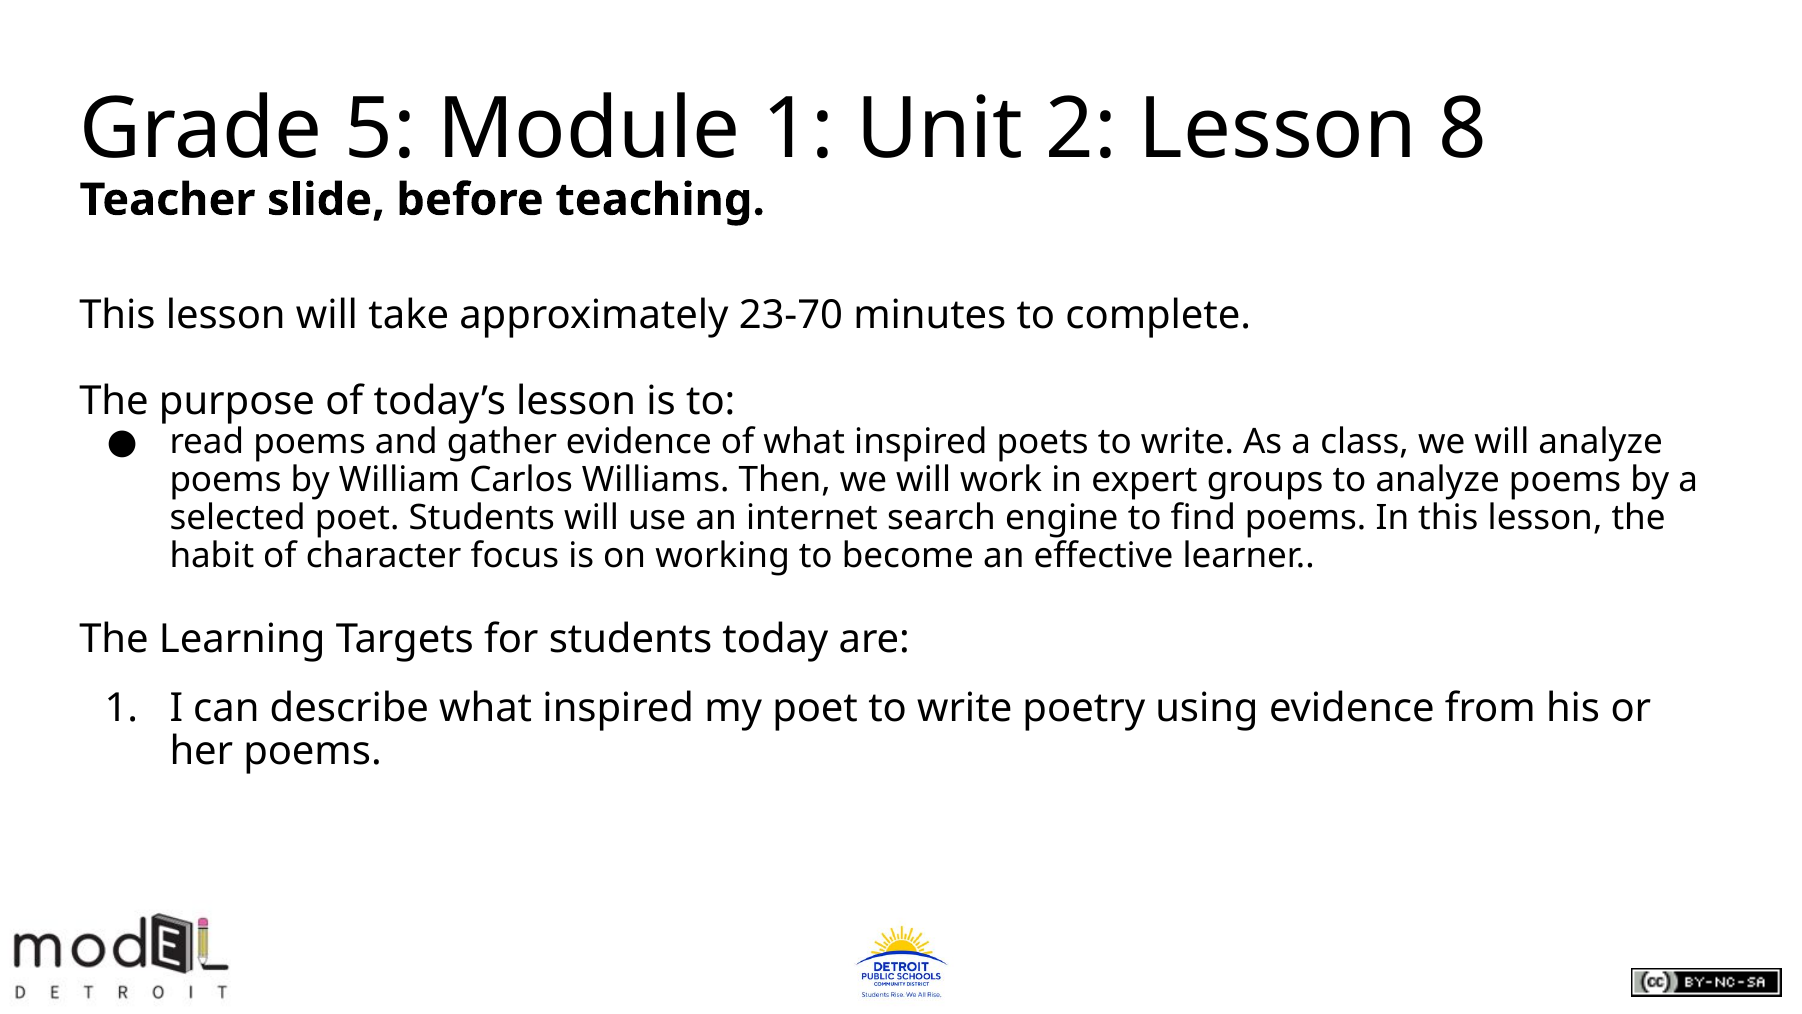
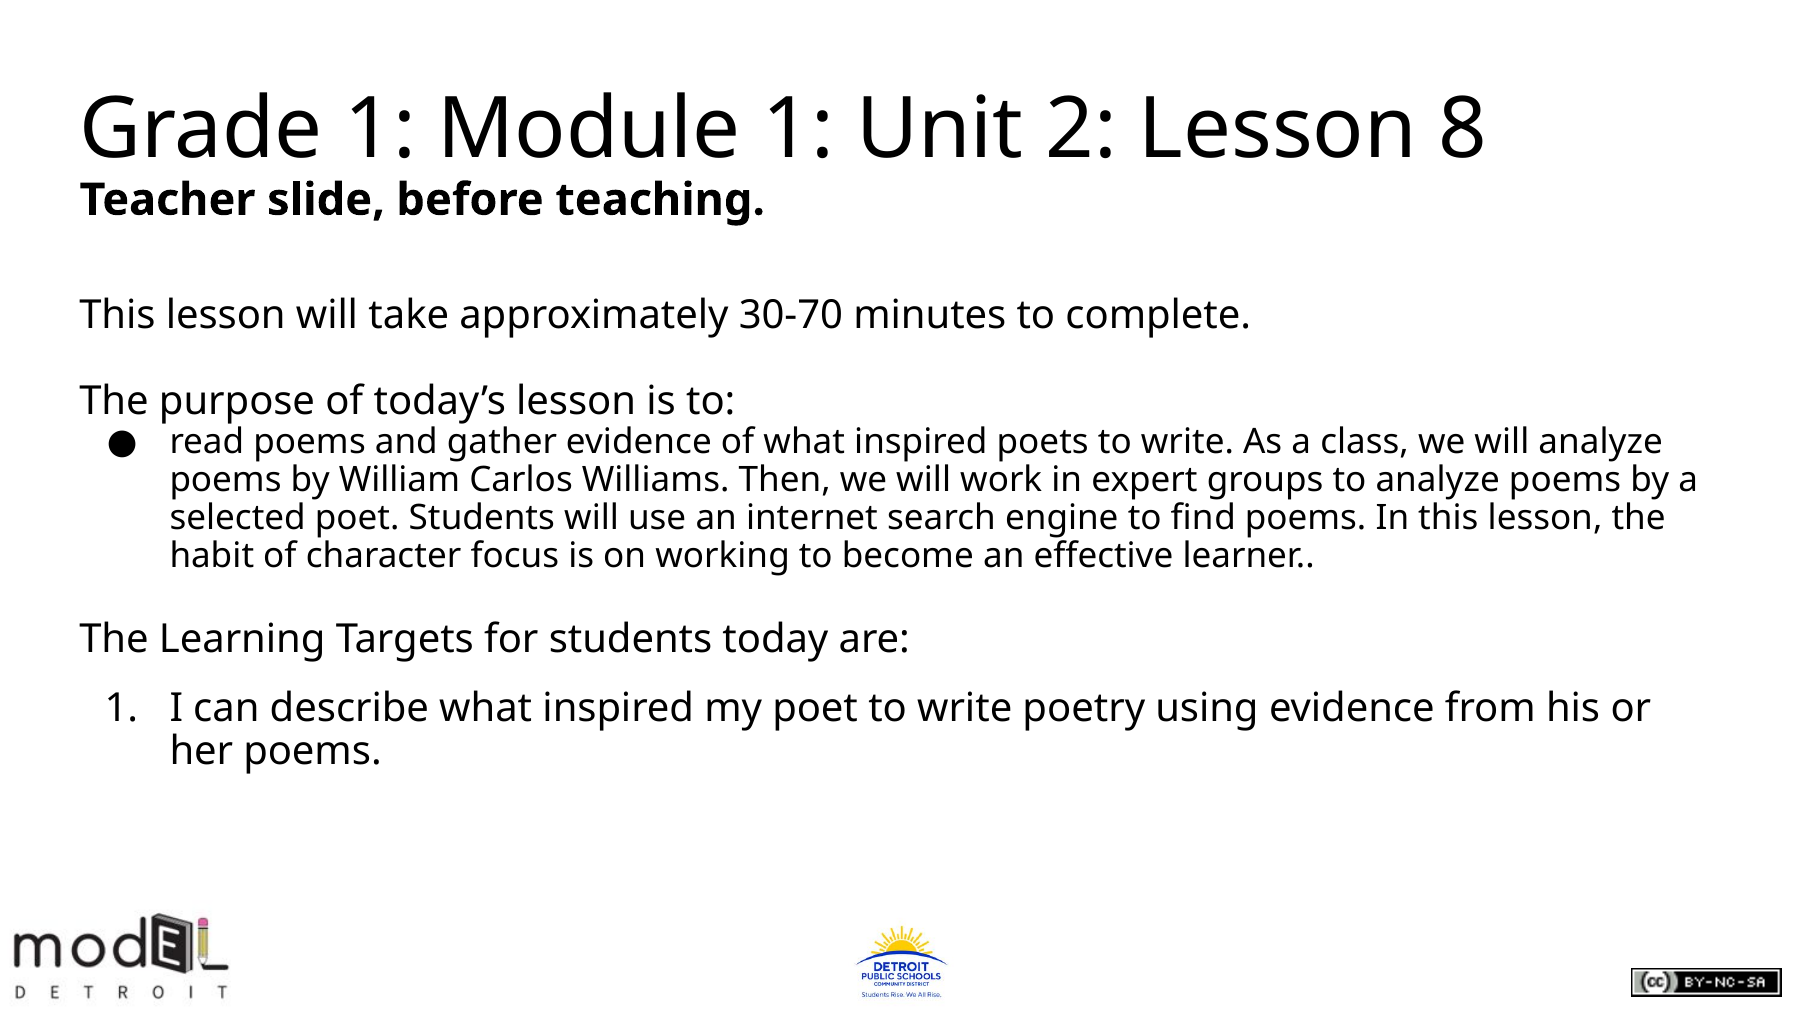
Grade 5: 5 -> 1
23-70: 23-70 -> 30-70
